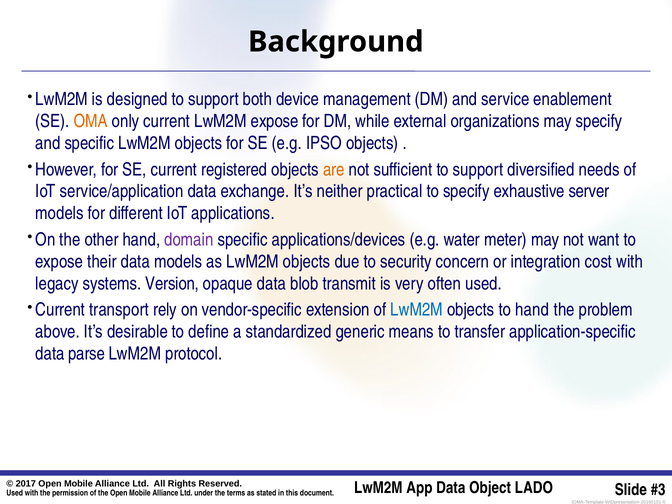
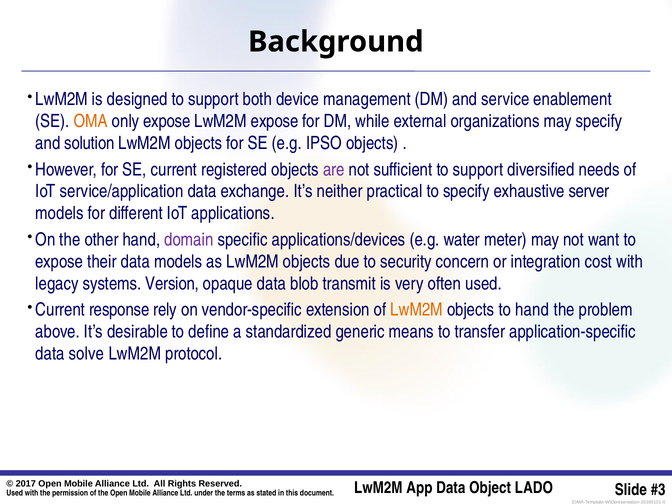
only current: current -> expose
and specific: specific -> solution
are colour: orange -> purple
transport: transport -> response
LwM2M at (417, 310) colour: blue -> orange
parse: parse -> solve
